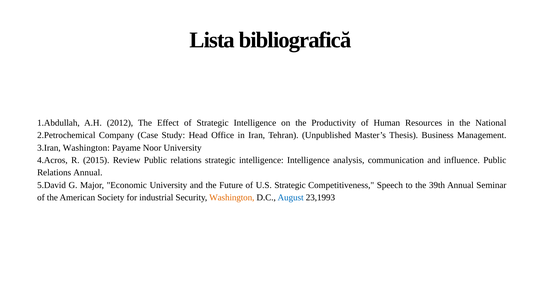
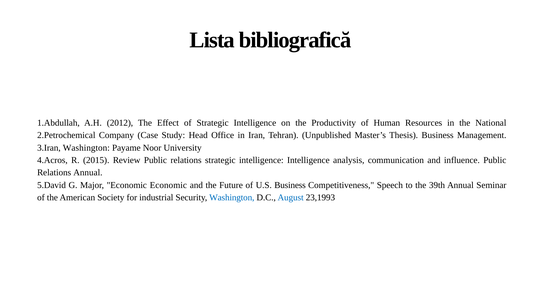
Economic University: University -> Economic
U.S Strategic: Strategic -> Business
Washington at (232, 198) colour: orange -> blue
